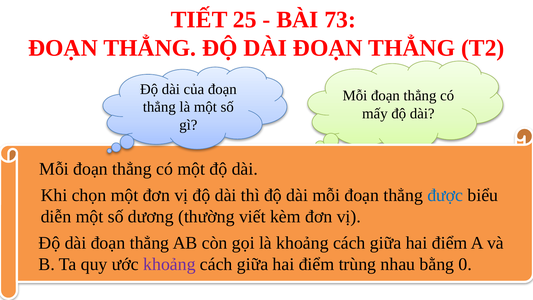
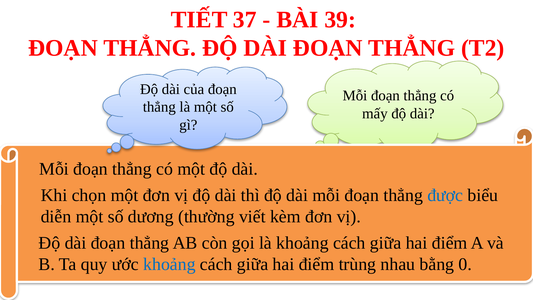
25: 25 -> 37
73: 73 -> 39
khoảng at (169, 264) colour: purple -> blue
